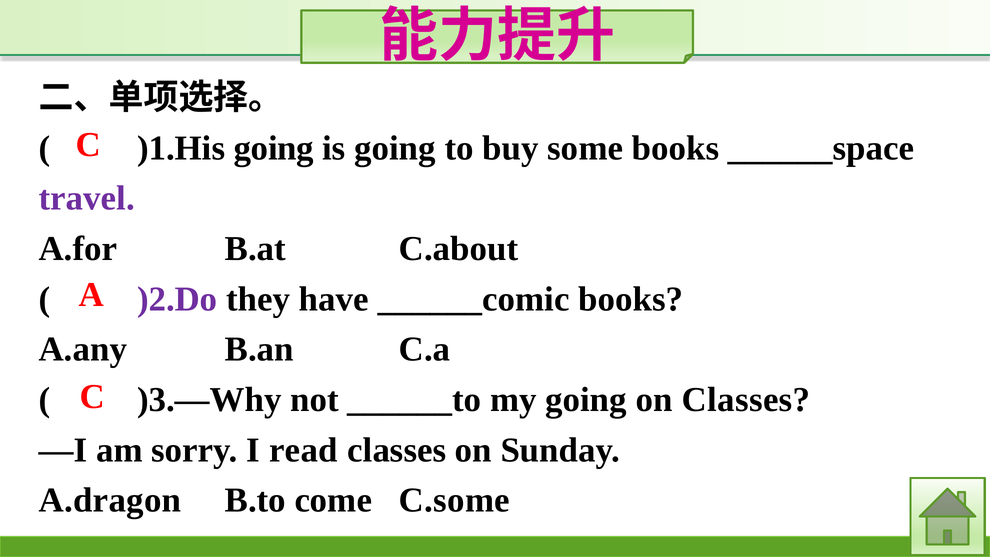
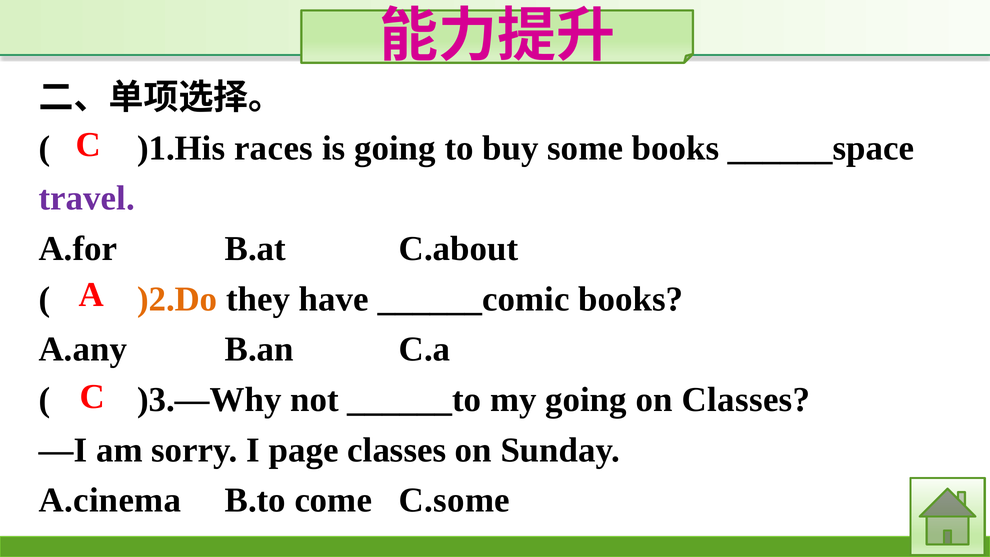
)1.His going: going -> races
)2.Do colour: purple -> orange
read: read -> page
A.dragon: A.dragon -> A.cinema
